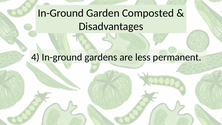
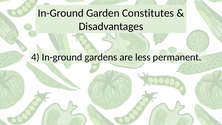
Composted: Composted -> Constitutes
